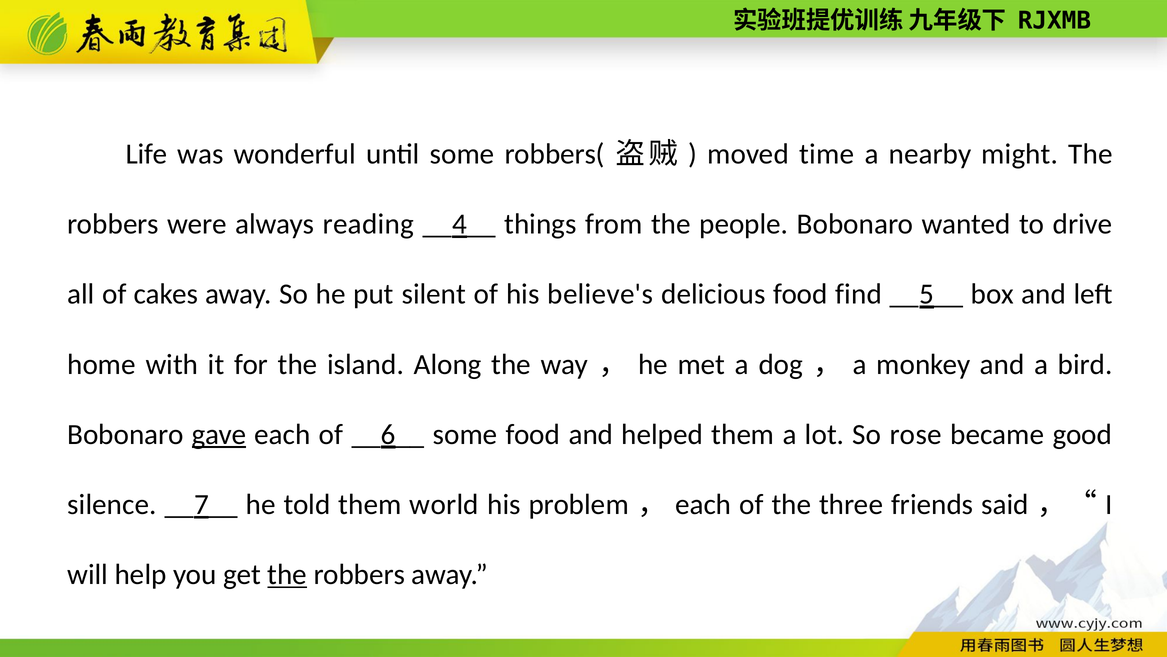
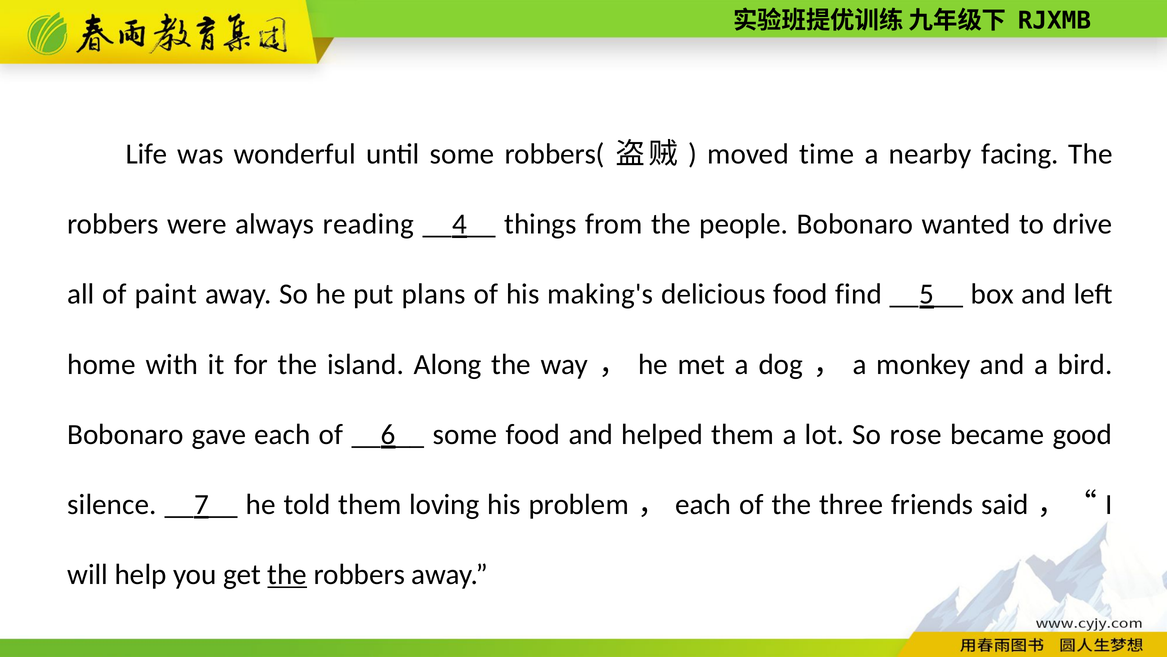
might: might -> facing
cakes: cakes -> paint
silent: silent -> plans
believe's: believe's -> making's
gave underline: present -> none
world: world -> loving
